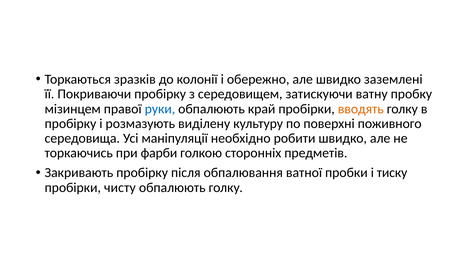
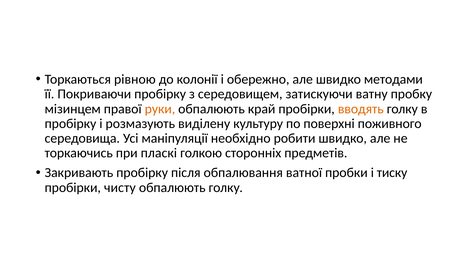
зразків: зразків -> рівною
заземлені: заземлені -> методами
руки colour: blue -> orange
фарби: фарби -> пласкі
